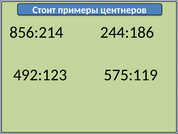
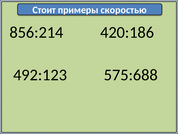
центнеров: центнеров -> скоростью
244:186: 244:186 -> 420:186
575:119: 575:119 -> 575:688
